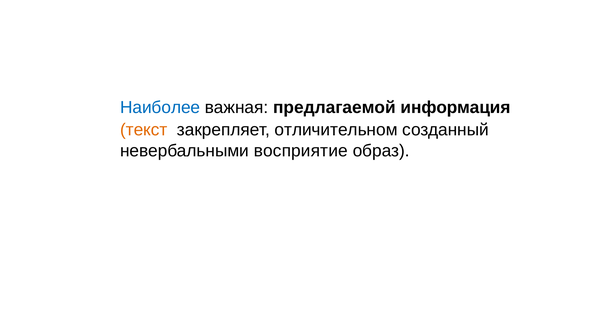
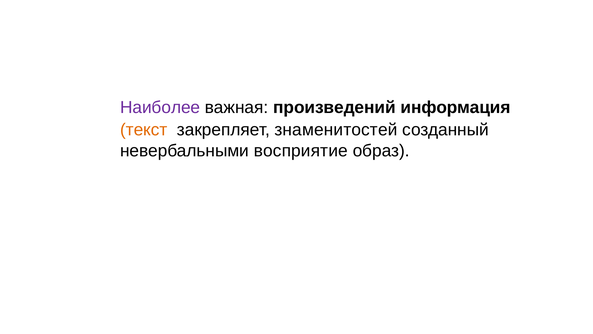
Наиболее colour: blue -> purple
предлагаемой: предлагаемой -> произведений
отличительном: отличительном -> знаменитостей
